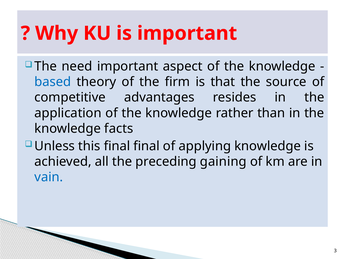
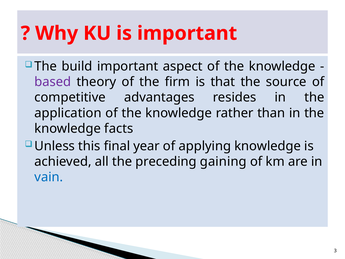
need: need -> build
based colour: blue -> purple
final final: final -> year
